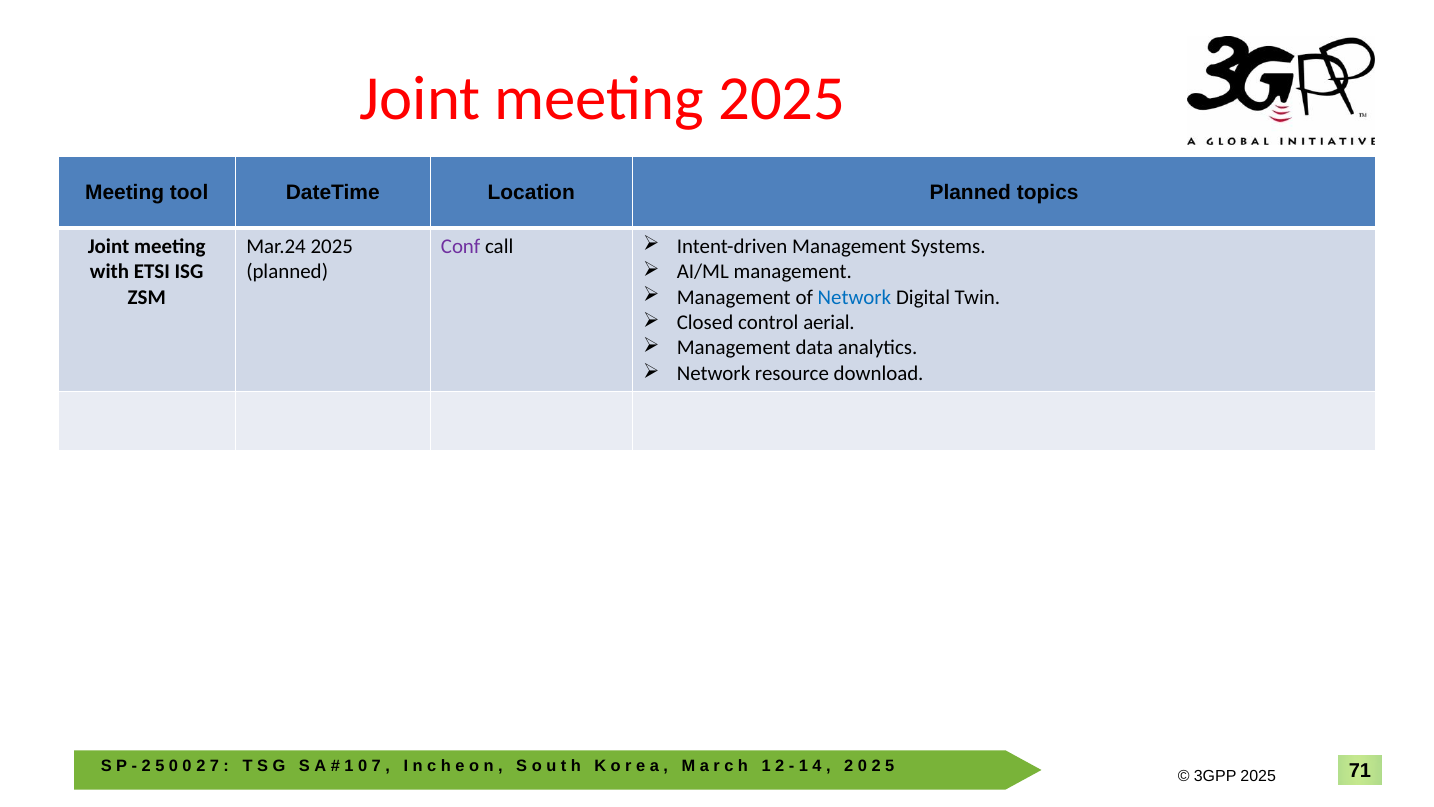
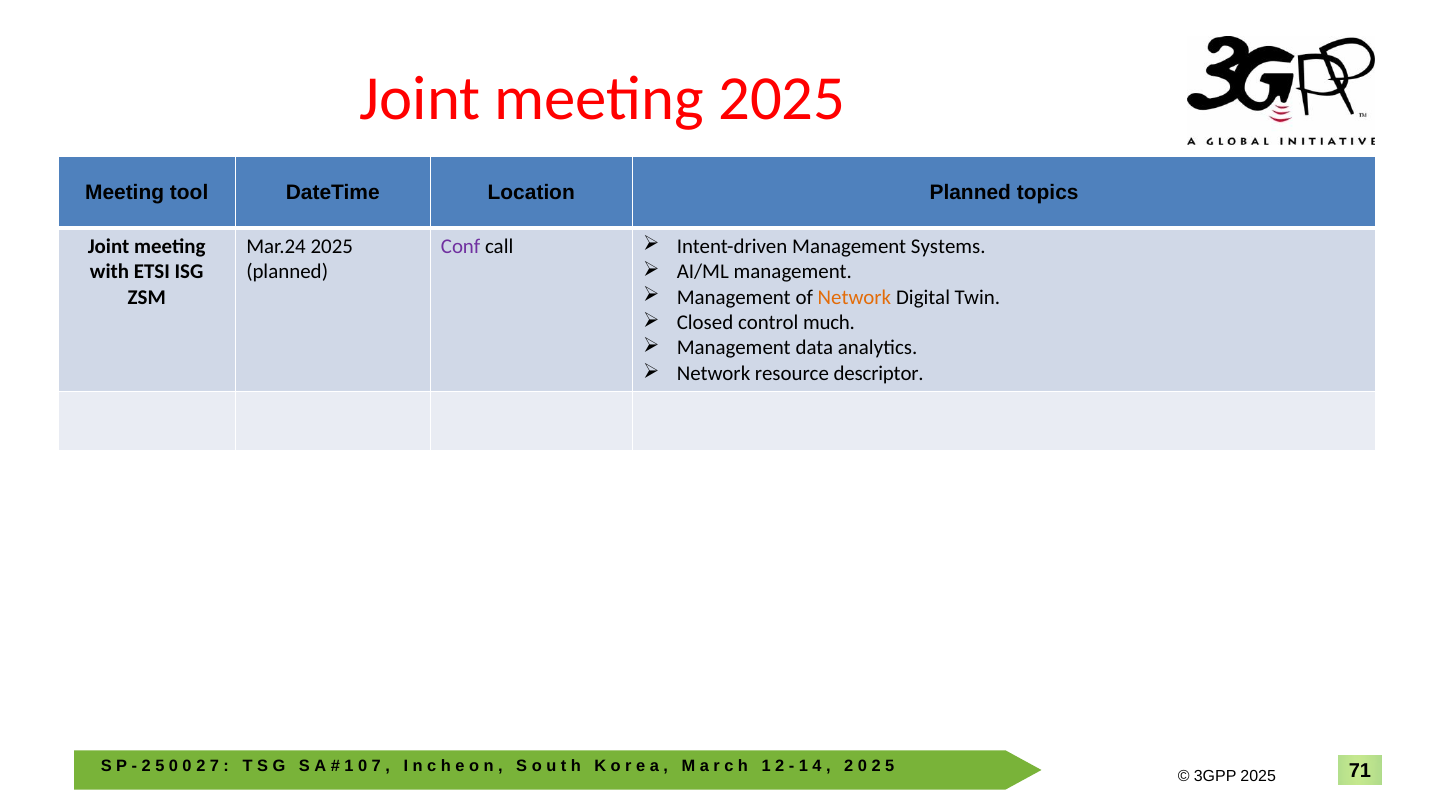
Network at (854, 297) colour: blue -> orange
aerial: aerial -> much
download: download -> descriptor
